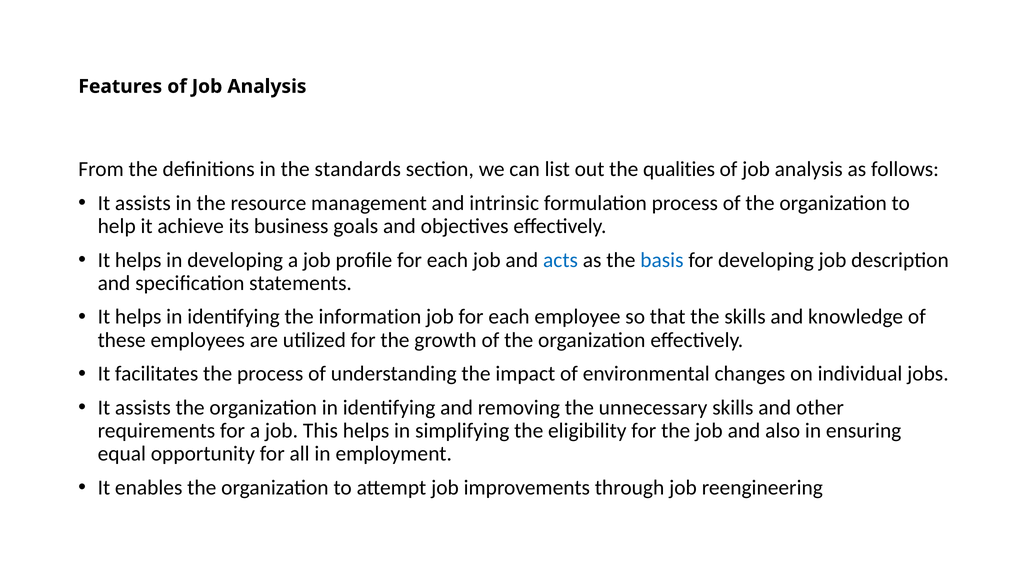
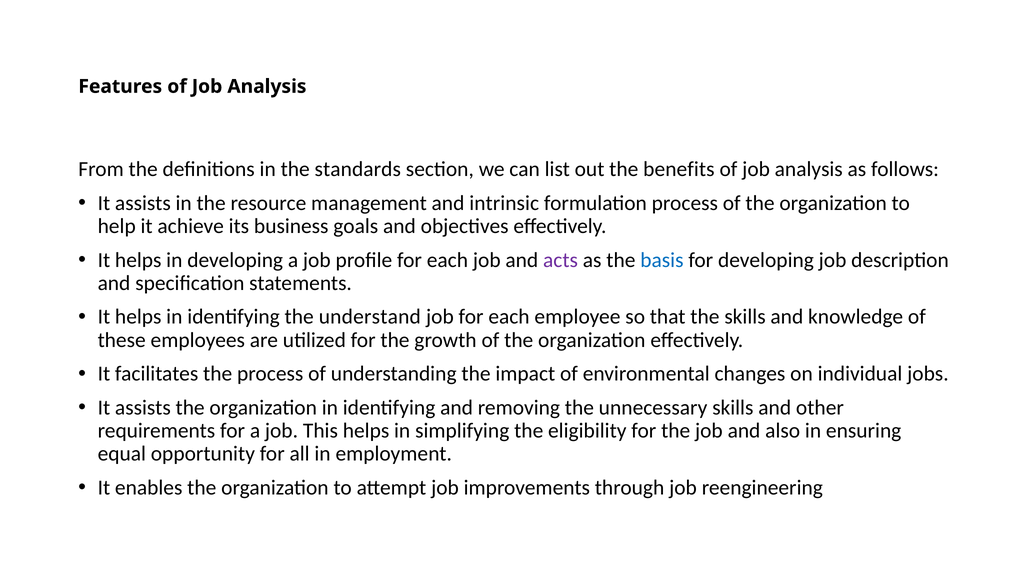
qualities: qualities -> benefits
acts colour: blue -> purple
information: information -> understand
